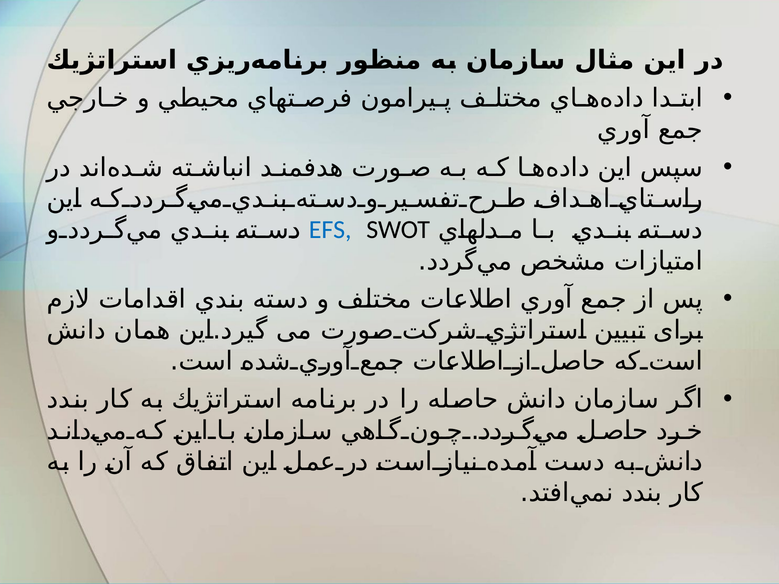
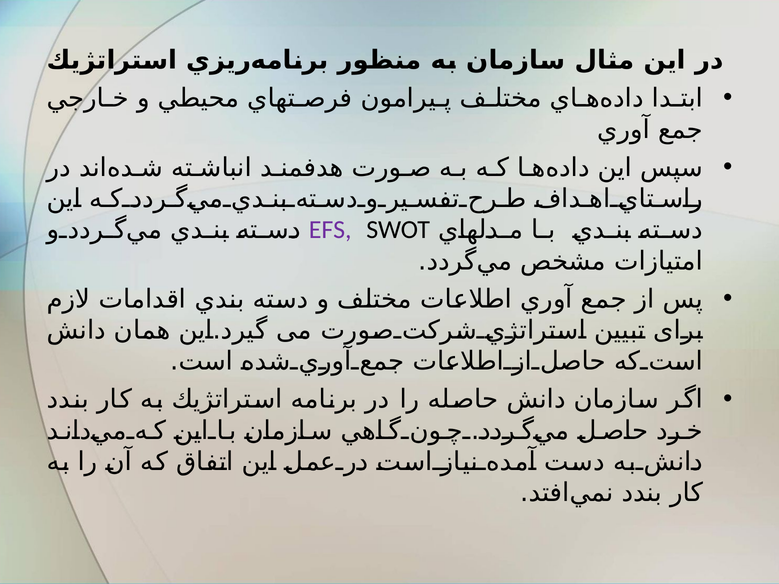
EFS colour: blue -> purple
